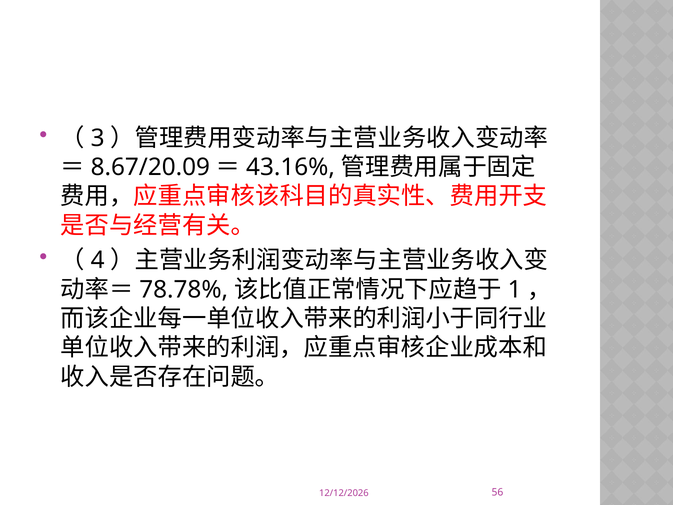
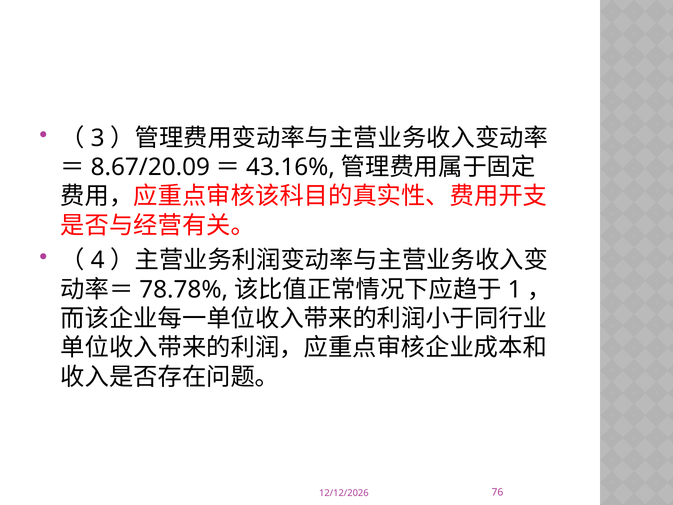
56: 56 -> 76
